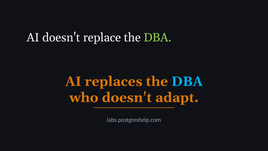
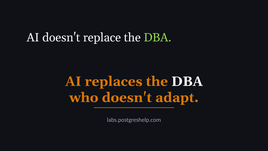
DBA at (187, 81) colour: light blue -> white
